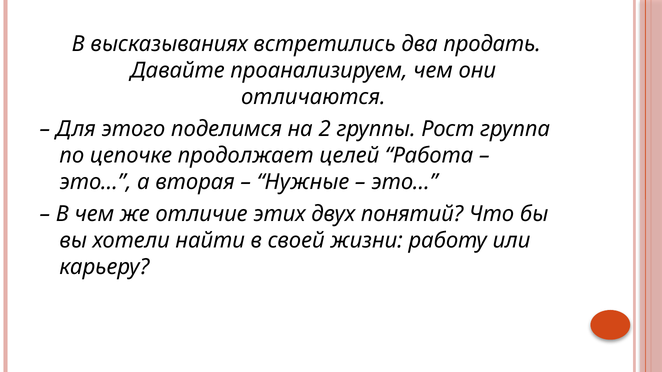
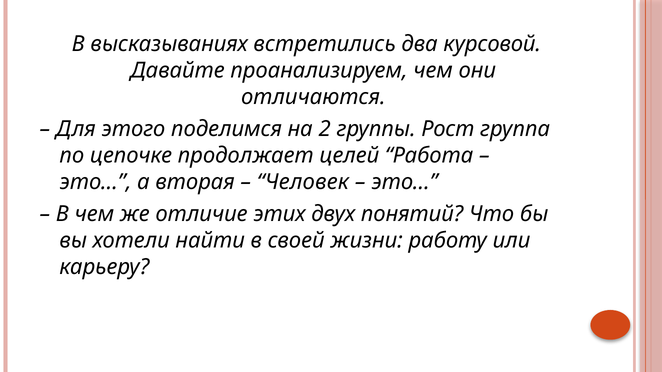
продать: продать -> курсовой
Нужные: Нужные -> Человек
